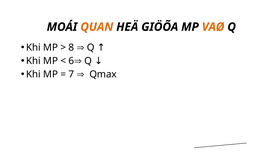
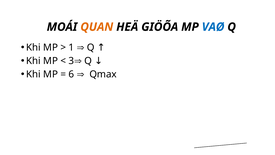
VAØ colour: orange -> blue
8: 8 -> 1
6: 6 -> 3
7: 7 -> 6
